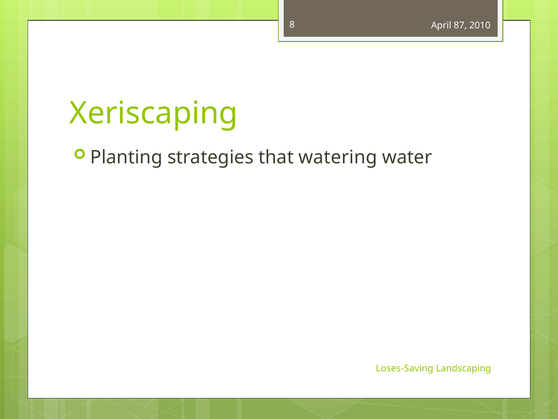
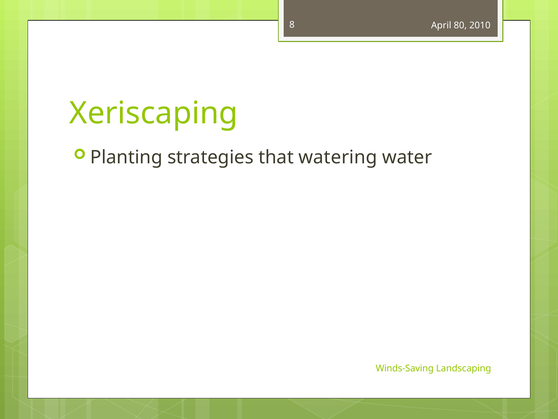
87: 87 -> 80
Loses-Saving: Loses-Saving -> Winds-Saving
